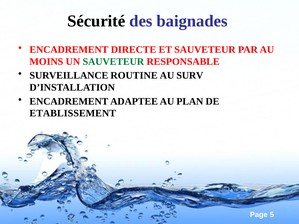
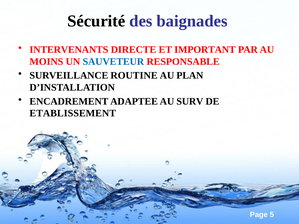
ENCADREMENT at (69, 50): ENCADREMENT -> INTERVENANTS
ET SAUVETEUR: SAUVETEUR -> IMPORTANT
SAUVETEUR at (113, 62) colour: green -> blue
SURV: SURV -> PLAN
PLAN: PLAN -> SURV
